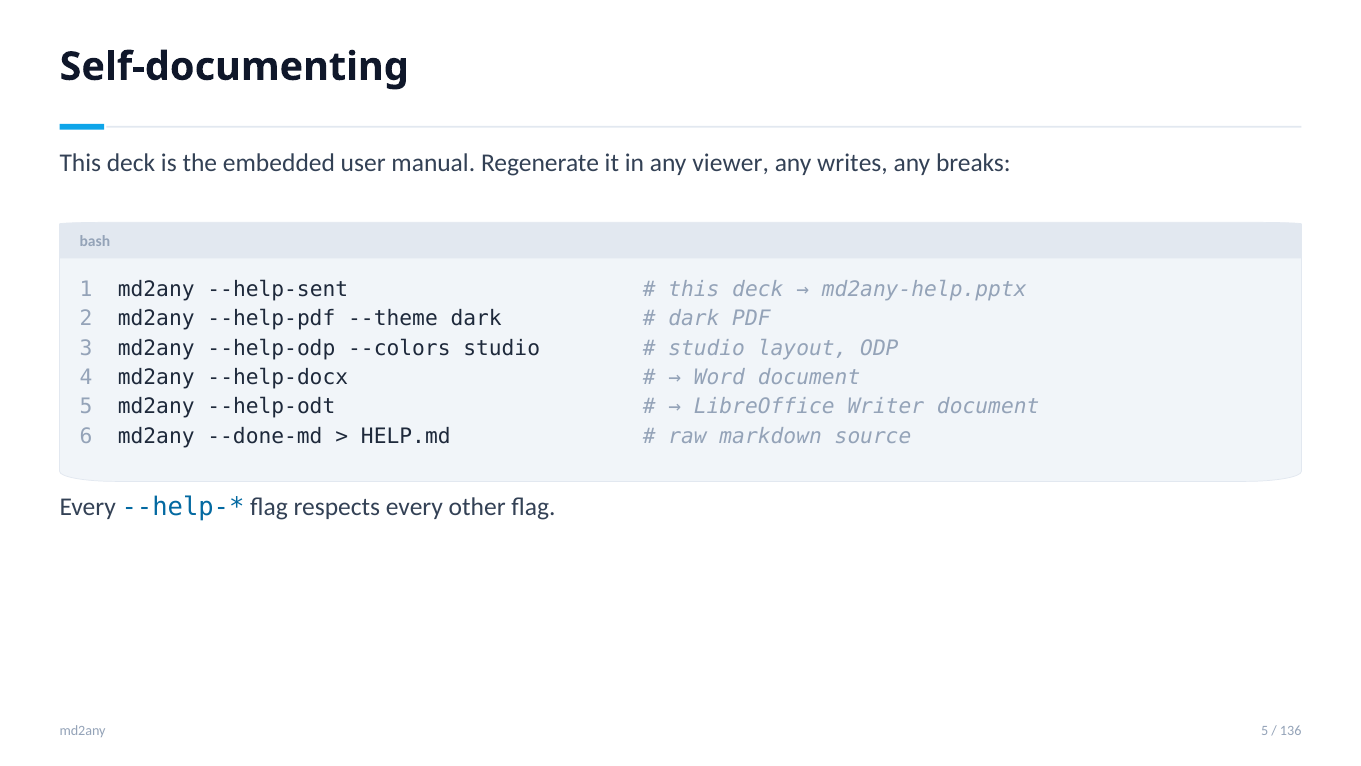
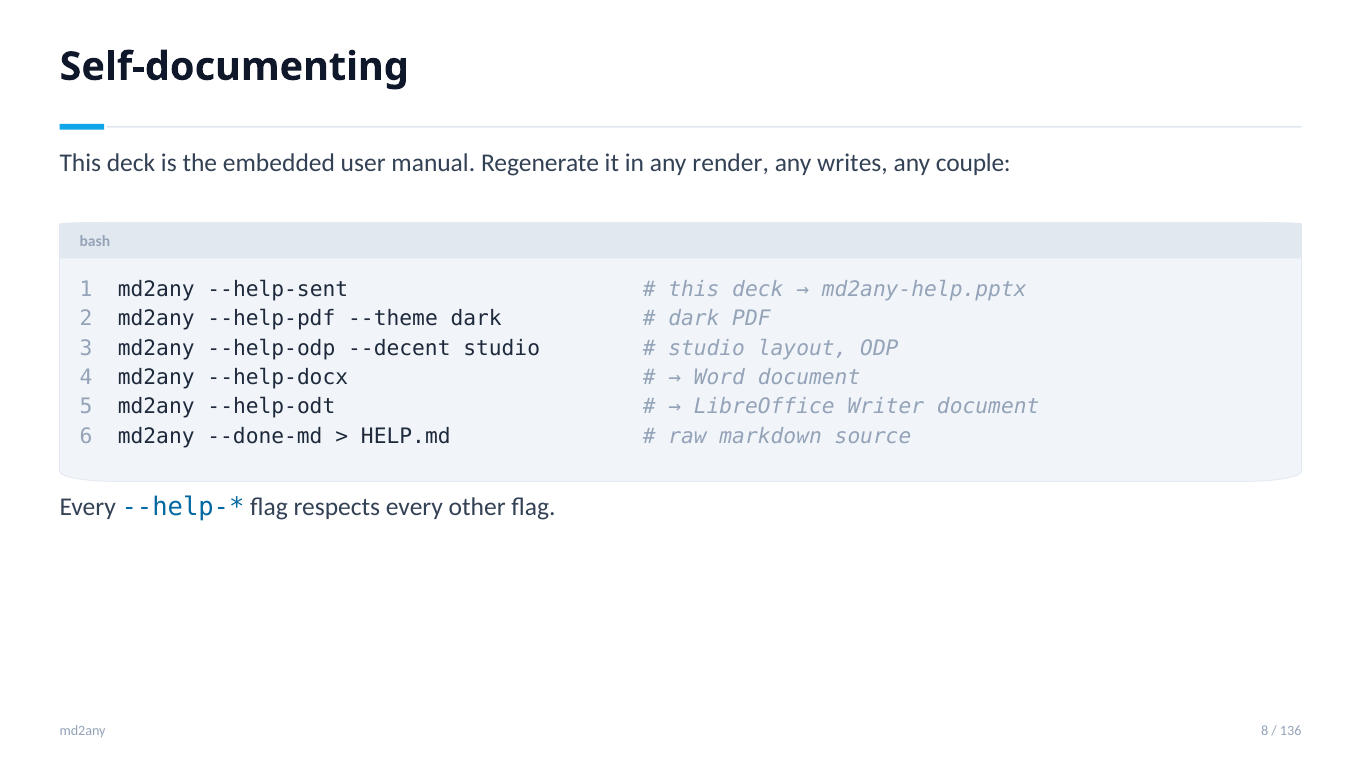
viewer: viewer -> render
breaks: breaks -> couple
--colors: --colors -> --decent
md2any 5: 5 -> 8
